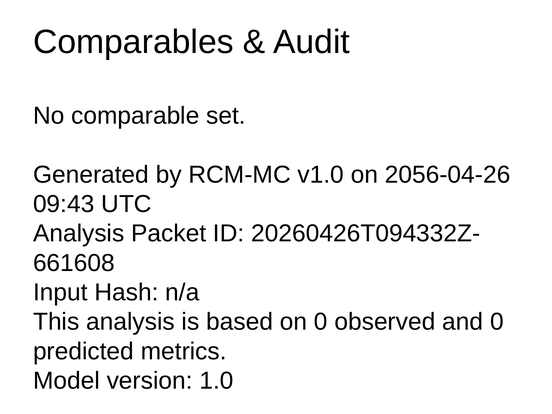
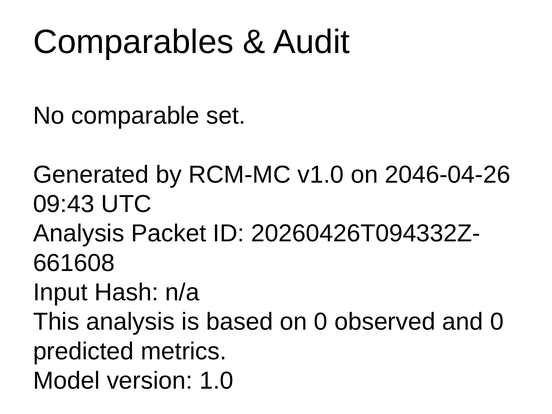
2056-04-26: 2056-04-26 -> 2046-04-26
